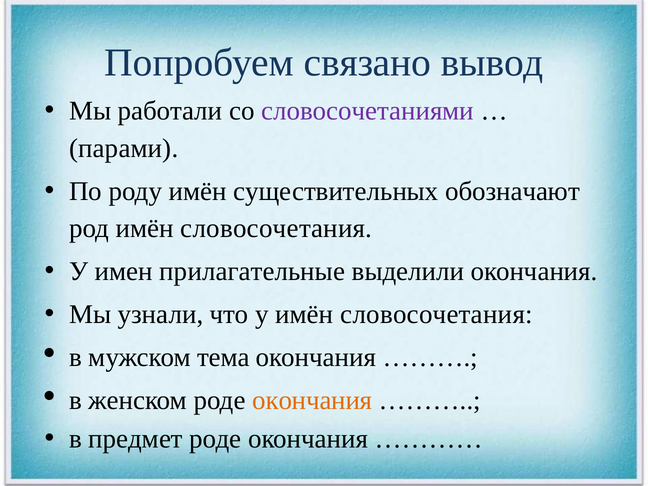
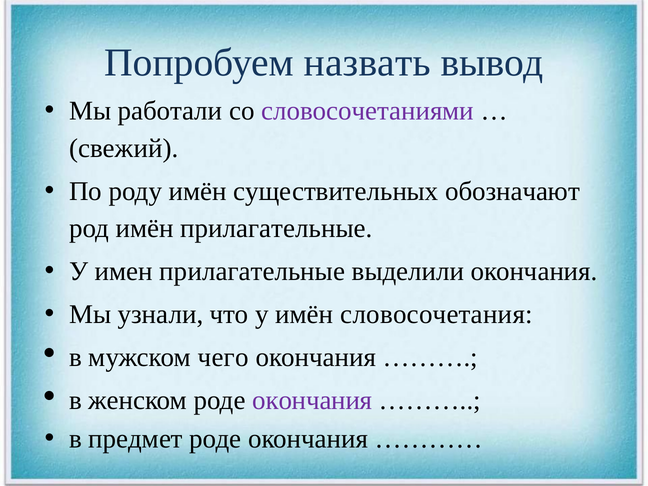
связано: связано -> назвать
парами: парами -> свежий
род имён словосочетания: словосочетания -> прилагательные
тема: тема -> чего
окончания at (312, 401) colour: orange -> purple
